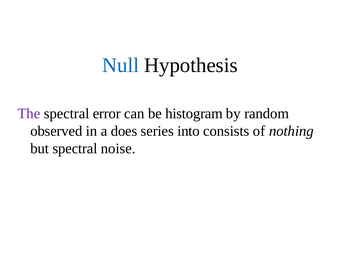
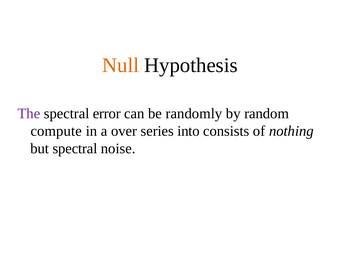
Null colour: blue -> orange
histogram: histogram -> randomly
observed: observed -> compute
does: does -> over
